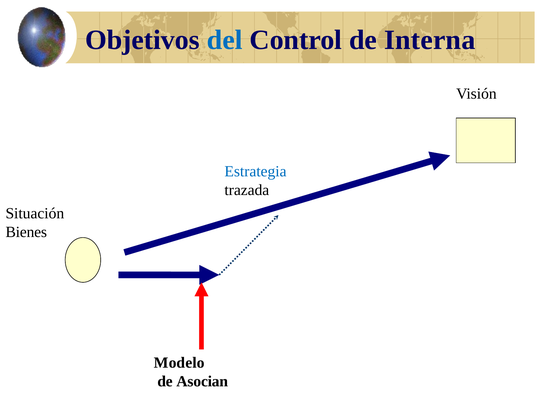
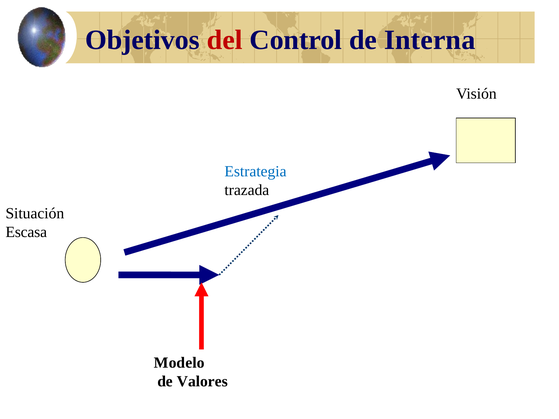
del colour: blue -> red
Bienes: Bienes -> Escasa
Asocian: Asocian -> Valores
